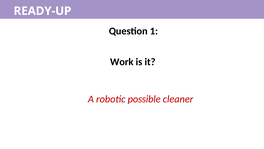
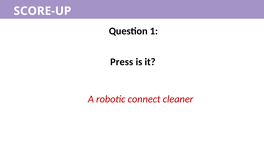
READY-UP: READY-UP -> SCORE-UP
Work: Work -> Press
possible: possible -> connect
